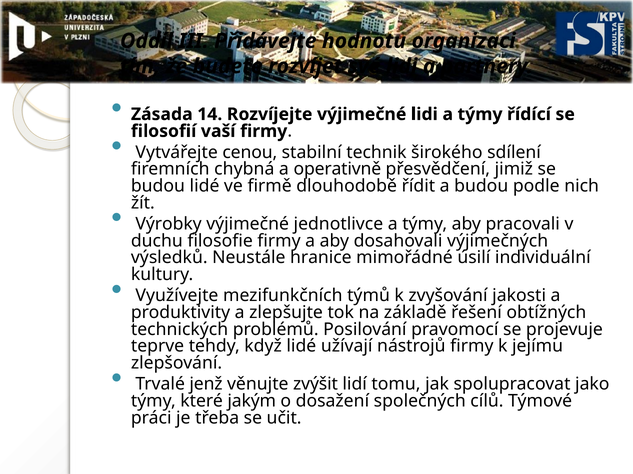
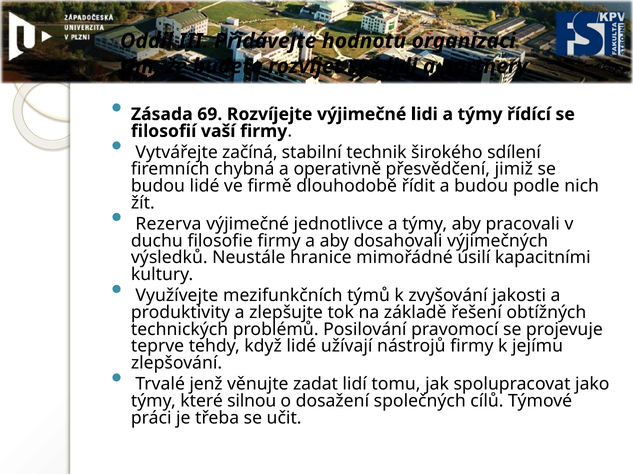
14: 14 -> 69
cenou: cenou -> začíná
Výrobky: Výrobky -> Rezerva
individuální: individuální -> kapacitními
zvýšit: zvýšit -> zadat
jakým: jakým -> silnou
